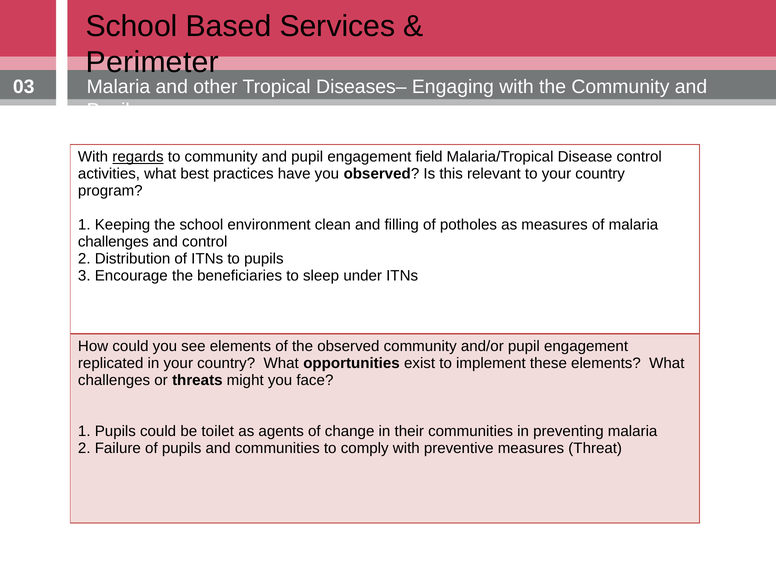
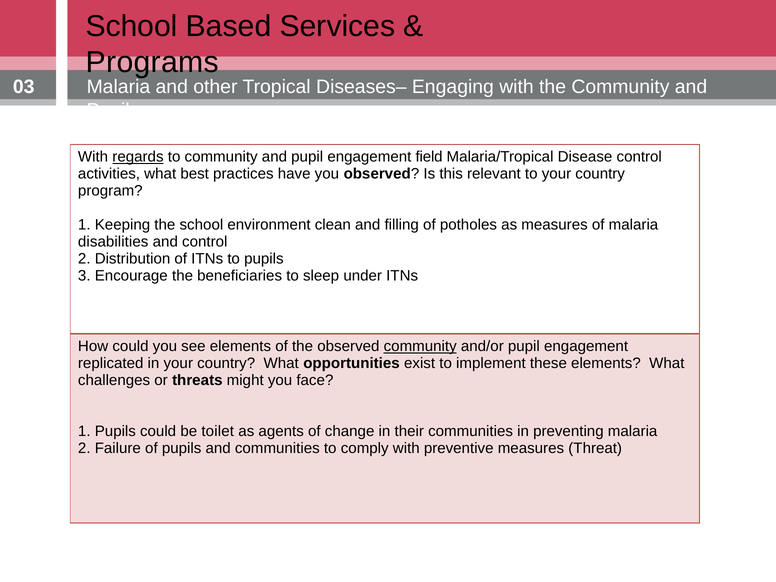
Perimeter: Perimeter -> Programs
challenges at (113, 242): challenges -> disabilities
community at (420, 346) underline: none -> present
